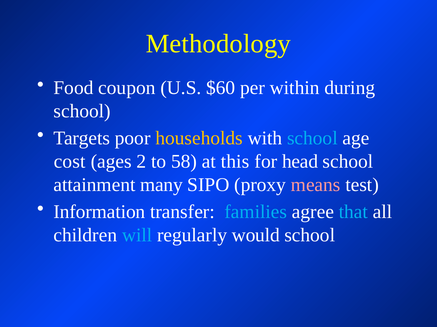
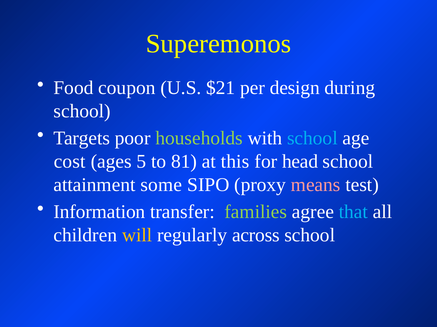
Methodology: Methodology -> Superemonos
$60: $60 -> $21
within: within -> design
households colour: yellow -> light green
2: 2 -> 5
58: 58 -> 81
many: many -> some
families colour: light blue -> light green
will colour: light blue -> yellow
would: would -> across
